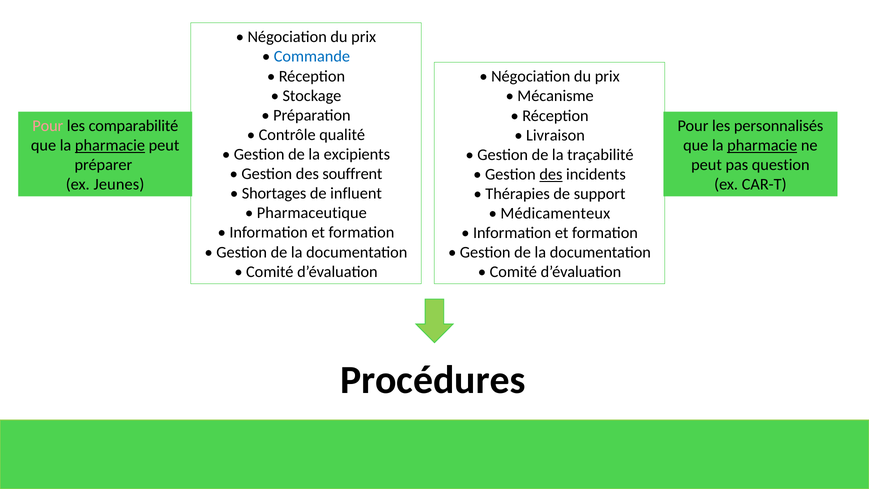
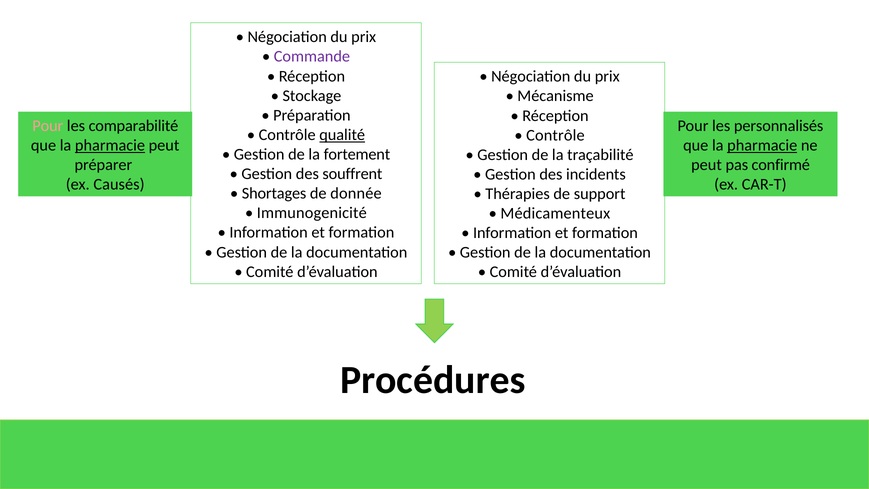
Commande colour: blue -> purple
qualité underline: none -> present
Livraison at (556, 135): Livraison -> Contrôle
excipients: excipients -> fortement
question: question -> confirmé
des at (551, 174) underline: present -> none
Jeunes: Jeunes -> Causés
influent: influent -> donnée
Pharmaceutique: Pharmaceutique -> Immunogenicité
